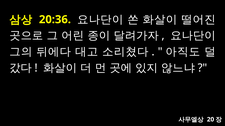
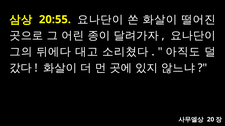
20:36: 20:36 -> 20:55
